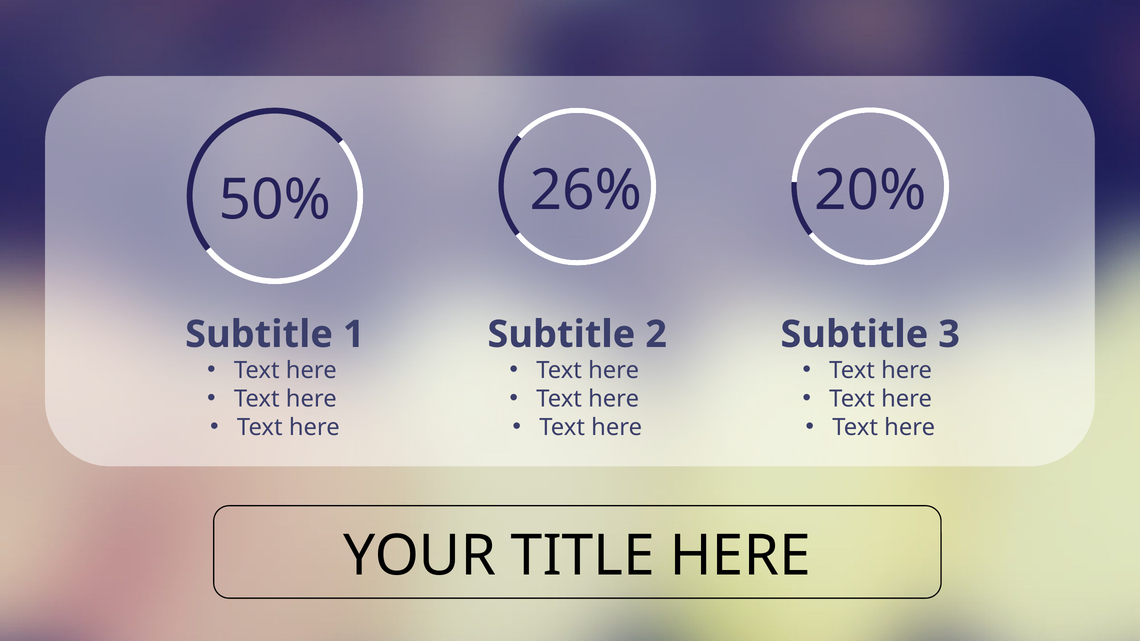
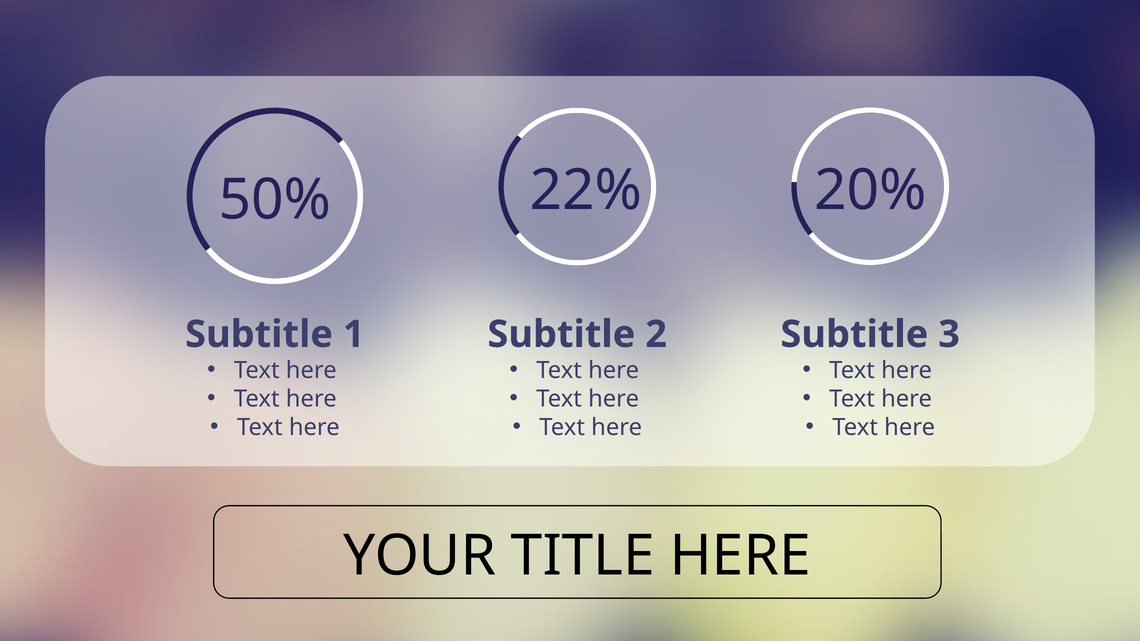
26%: 26% -> 22%
